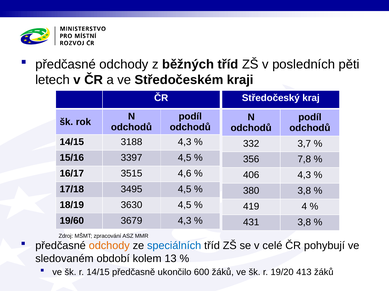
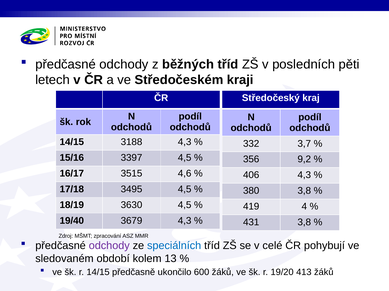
7,8: 7,8 -> 9,2
19/60: 19/60 -> 19/40
odchody at (109, 246) colour: orange -> purple
